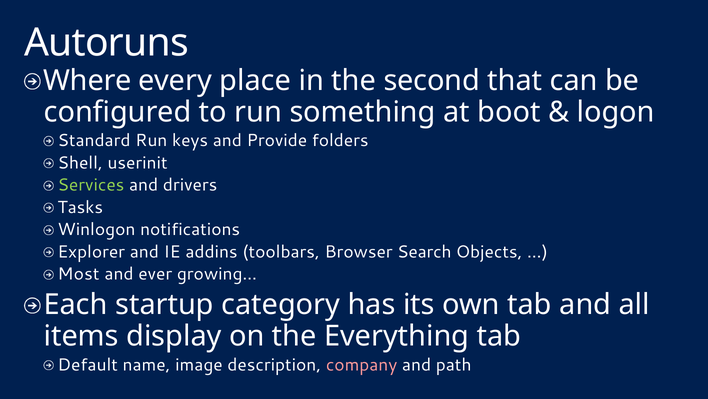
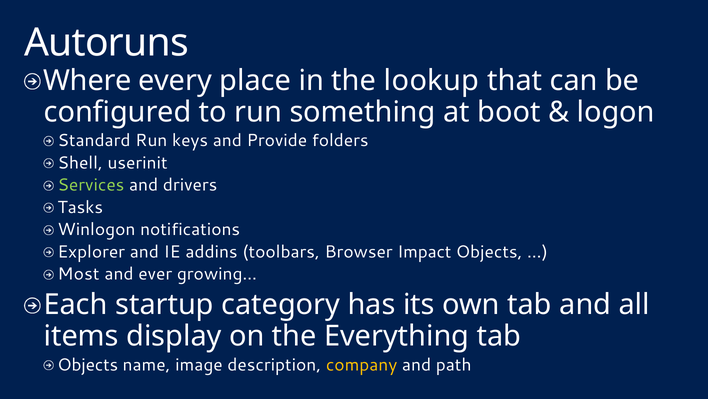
second: second -> lookup
Search: Search -> Impact
Default at (88, 364): Default -> Objects
company colour: pink -> yellow
